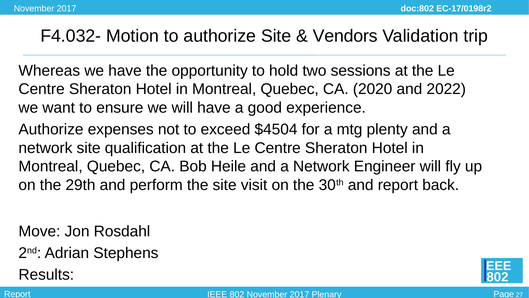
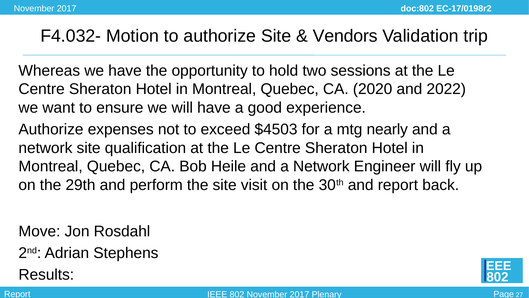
$4504: $4504 -> $4503
plenty: plenty -> nearly
